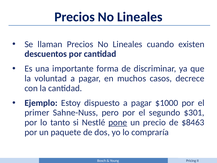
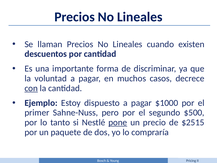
con underline: none -> present
$301: $301 -> $500
$8463: $8463 -> $2515
